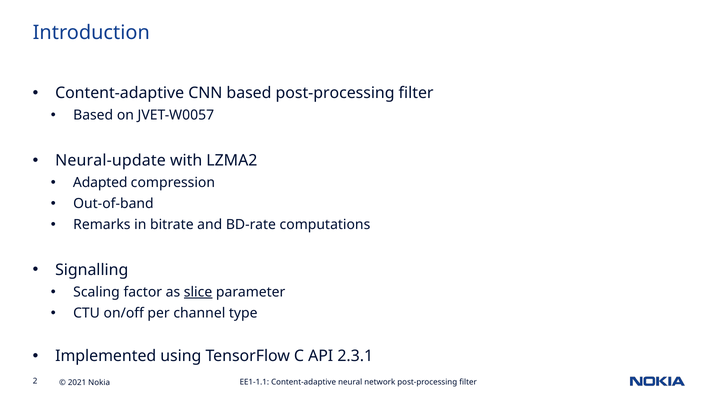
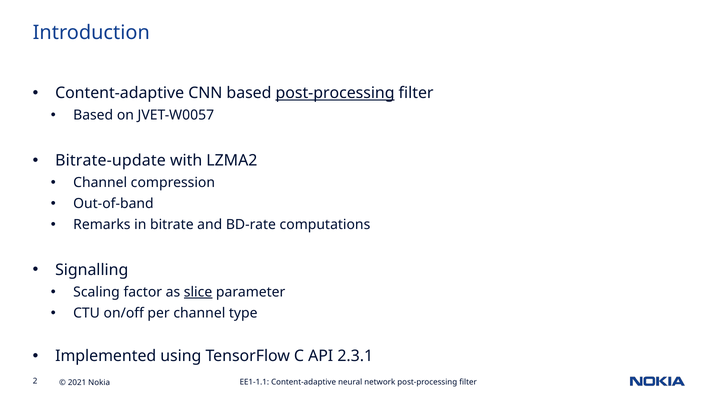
post-processing at (335, 93) underline: none -> present
Neural-update: Neural-update -> Bitrate-update
Adapted at (100, 183): Adapted -> Channel
